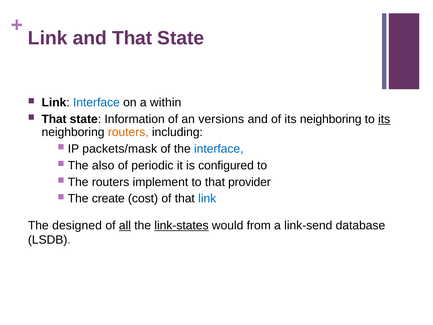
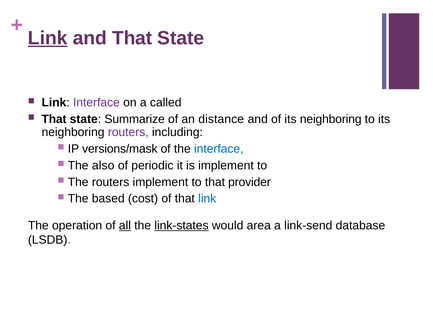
Link at (48, 38) underline: none -> present
Interface at (96, 102) colour: blue -> purple
within: within -> called
Information: Information -> Summarize
versions: versions -> distance
its at (384, 119) underline: present -> none
routers at (128, 132) colour: orange -> purple
packets/mask: packets/mask -> versions/mask
is configured: configured -> implement
create: create -> based
designed: designed -> operation
from: from -> area
